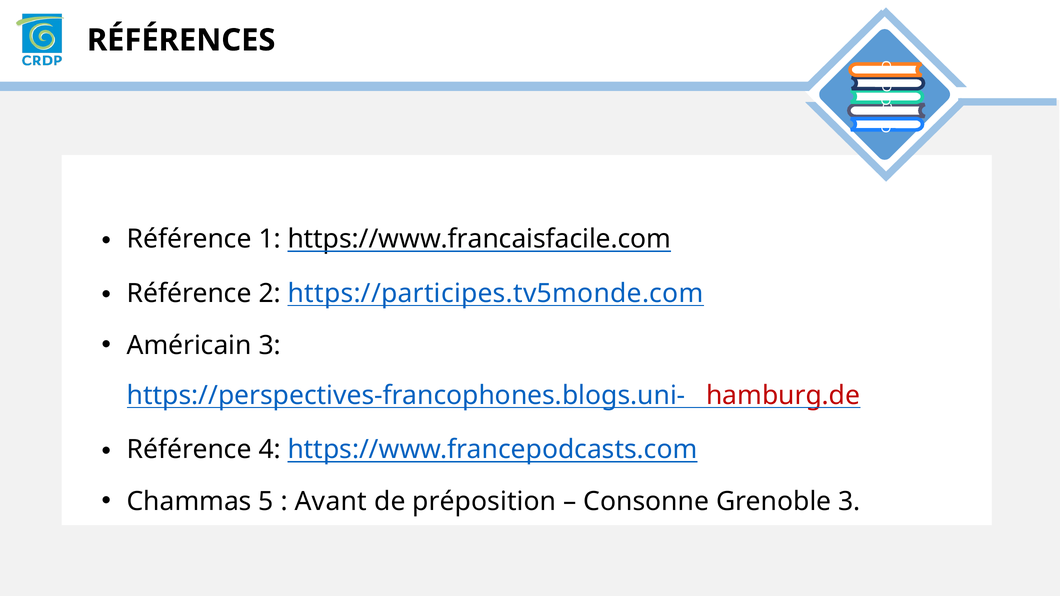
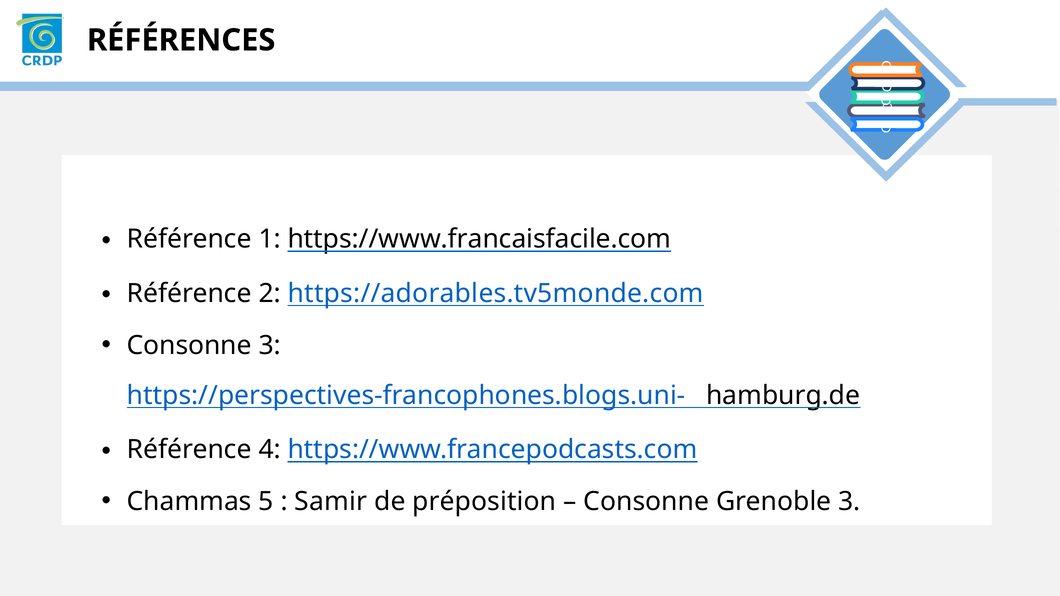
https://participes.tv5monde.com: https://participes.tv5monde.com -> https://adorables.tv5monde.com
Américain at (189, 346): Américain -> Consonne
hamburg.de colour: red -> black
Avant: Avant -> Samir
